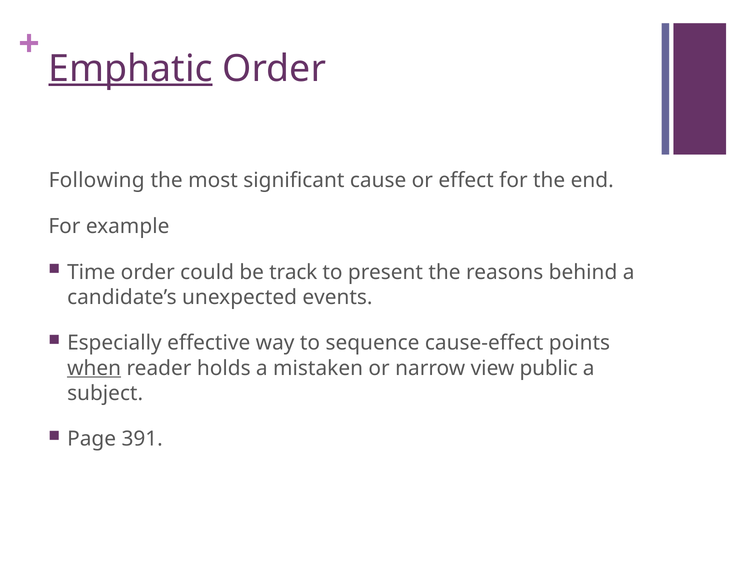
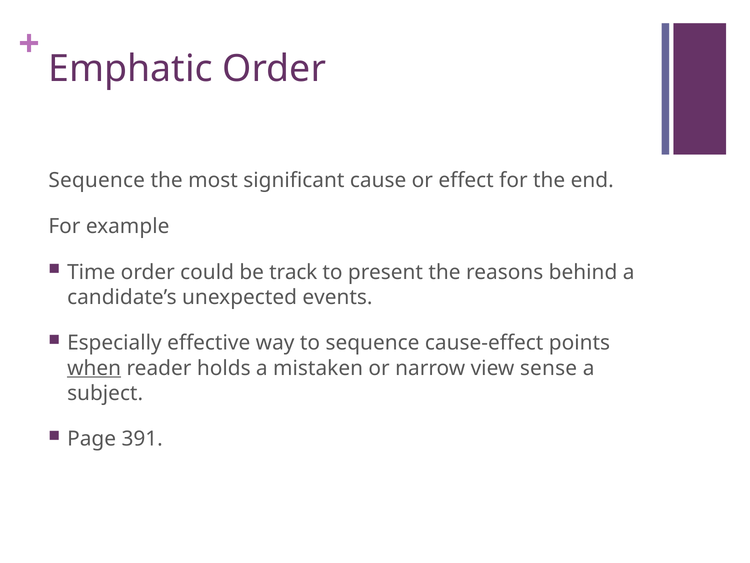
Emphatic underline: present -> none
Following at (97, 180): Following -> Sequence
public: public -> sense
